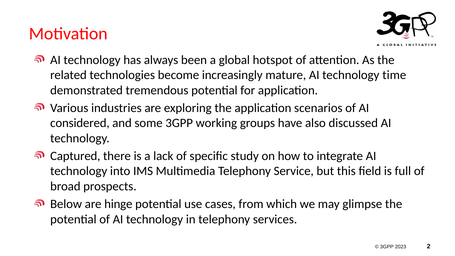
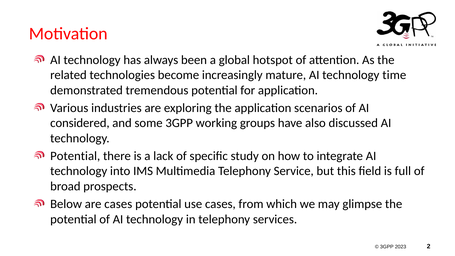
Captured at (75, 156): Captured -> Potential
are hinge: hinge -> cases
